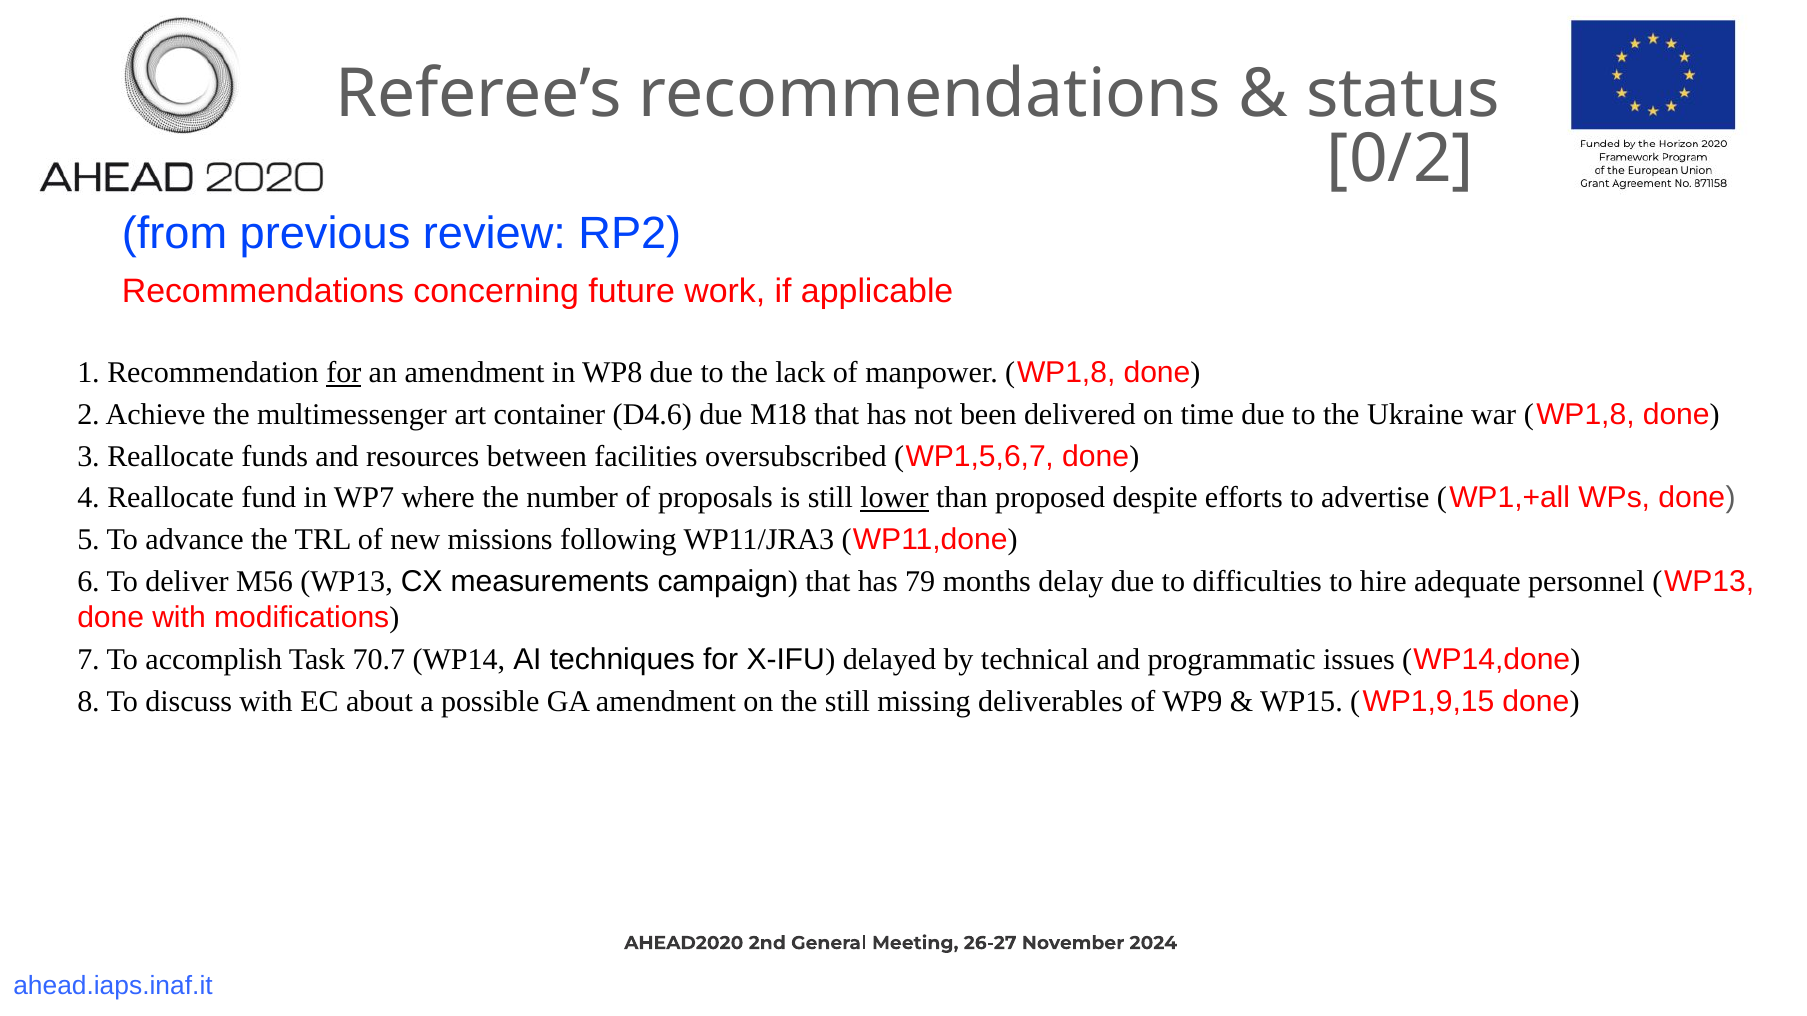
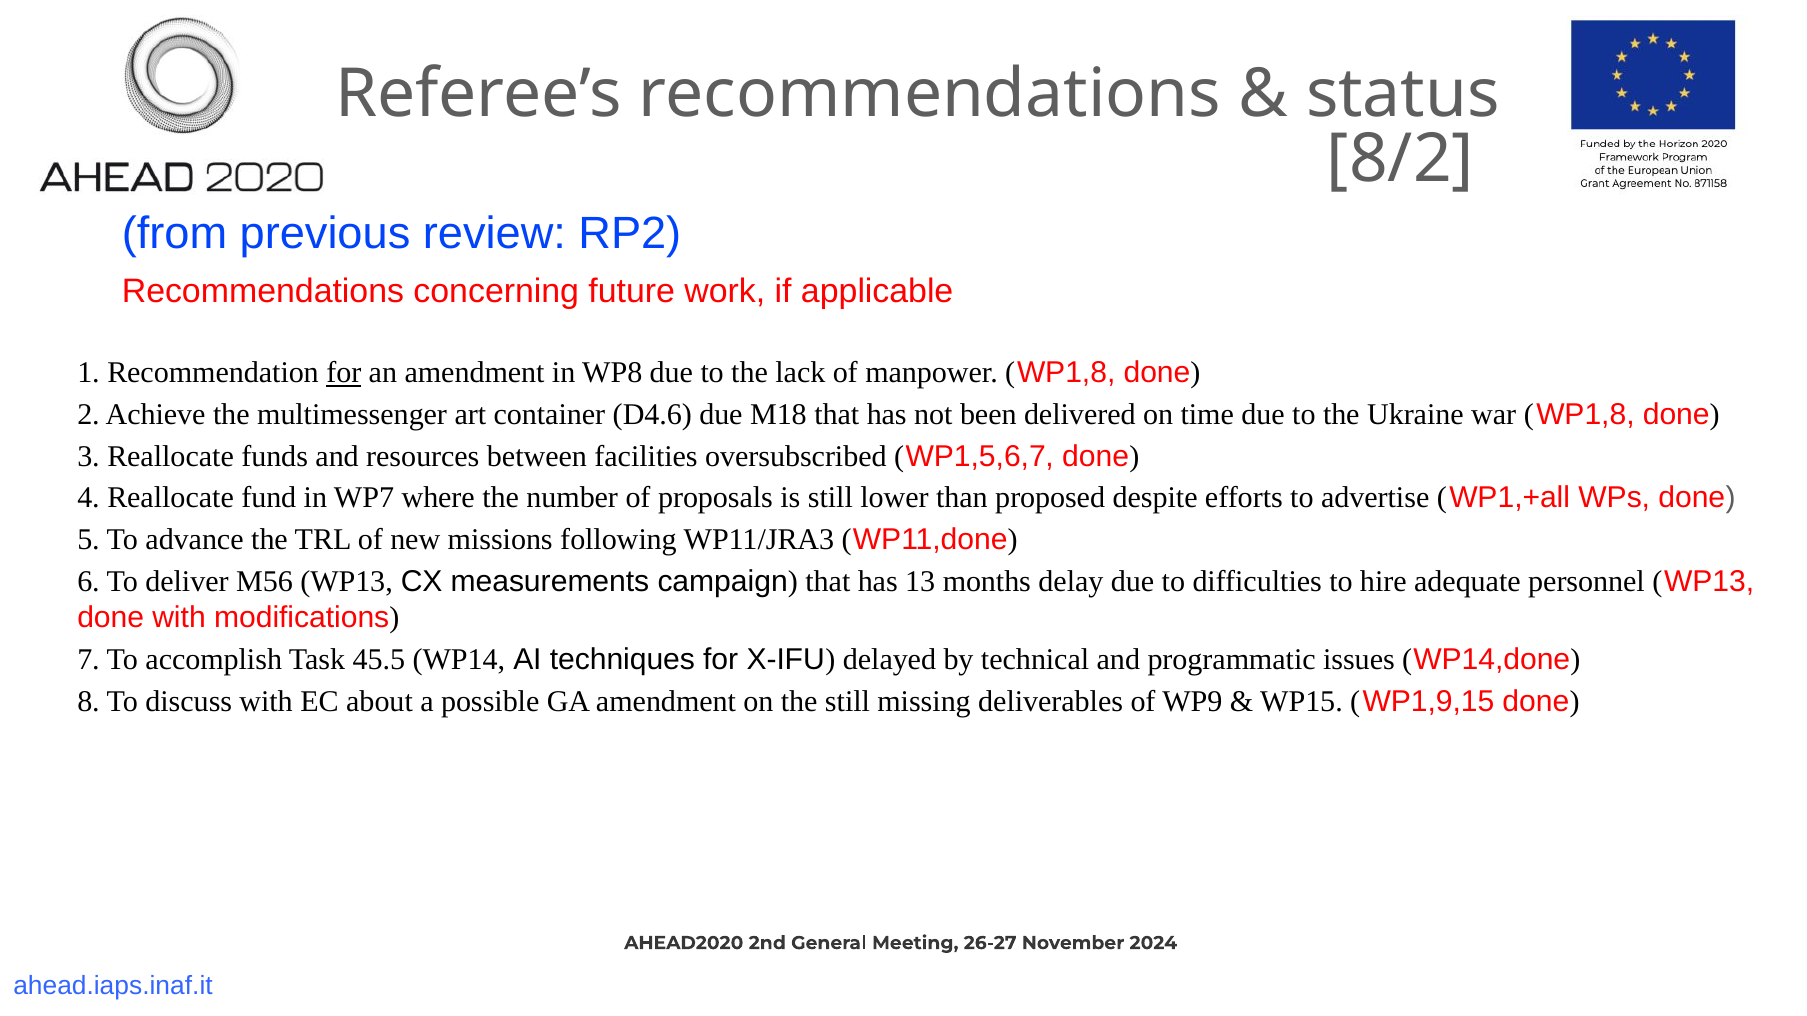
0/2: 0/2 -> 8/2
lower underline: present -> none
79: 79 -> 13
70.7: 70.7 -> 45.5
